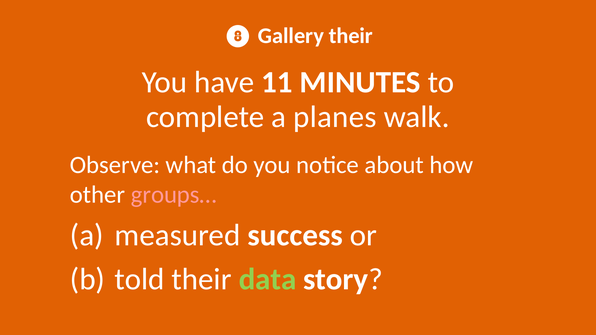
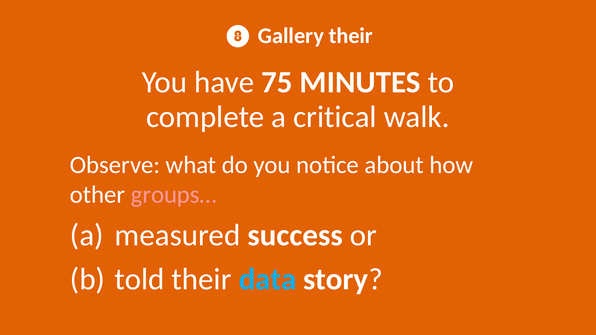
11: 11 -> 75
planes: planes -> critical
data colour: light green -> light blue
